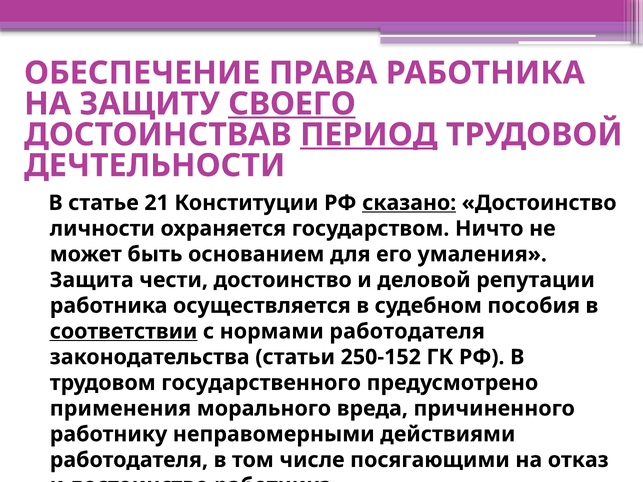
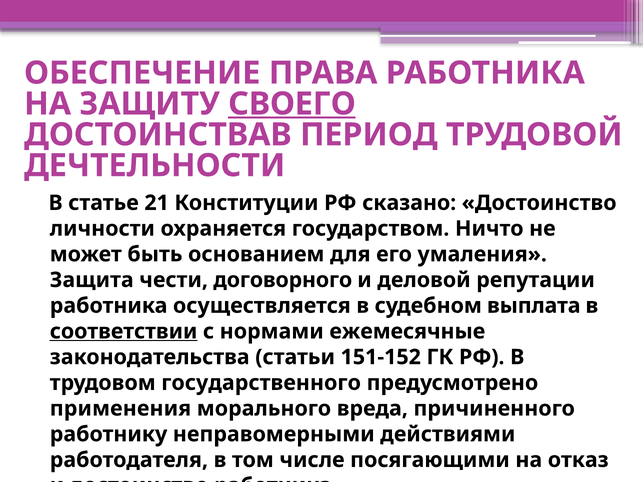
ПЕРИОД underline: present -> none
сказано underline: present -> none
чести достоинство: достоинство -> договорного
пособия: пособия -> выплата
нормами работодателя: работодателя -> ежемесячные
250-152: 250-152 -> 151-152
